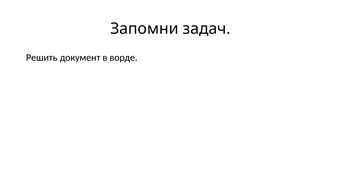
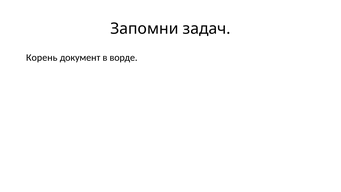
Решить: Решить -> Корень
